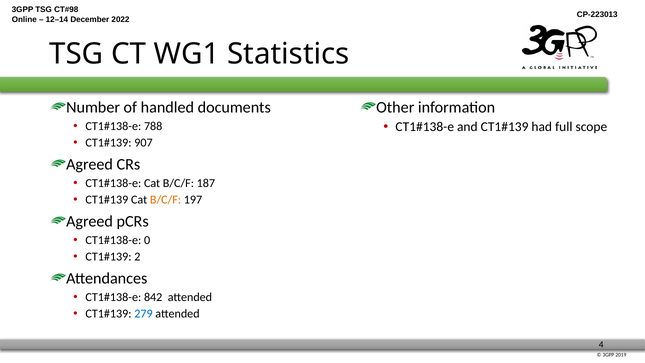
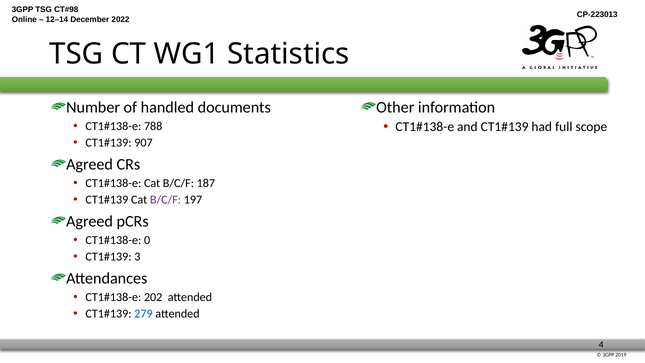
B/C/F at (166, 200) colour: orange -> purple
2: 2 -> 3
842: 842 -> 202
